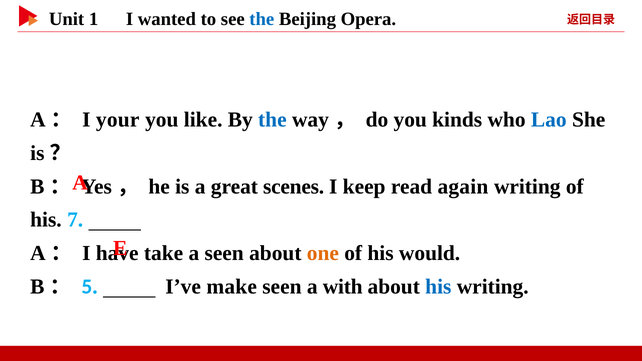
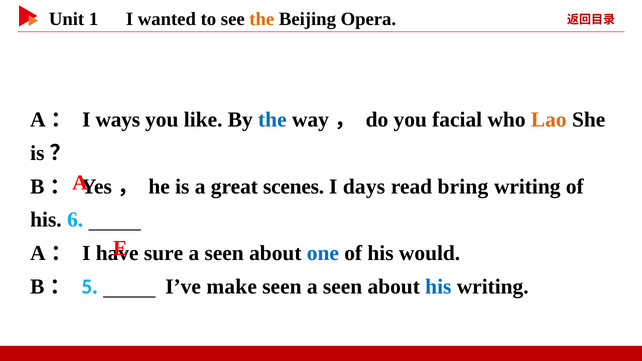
the at (262, 19) colour: blue -> orange
your: your -> ways
kinds: kinds -> facial
Lao colour: blue -> orange
keep: keep -> days
again: again -> bring
7: 7 -> 6
take: take -> sure
one colour: orange -> blue
seen a with: with -> seen
